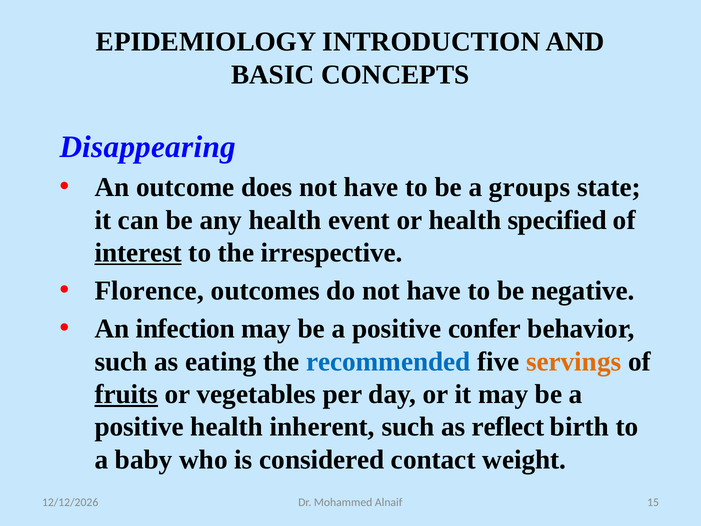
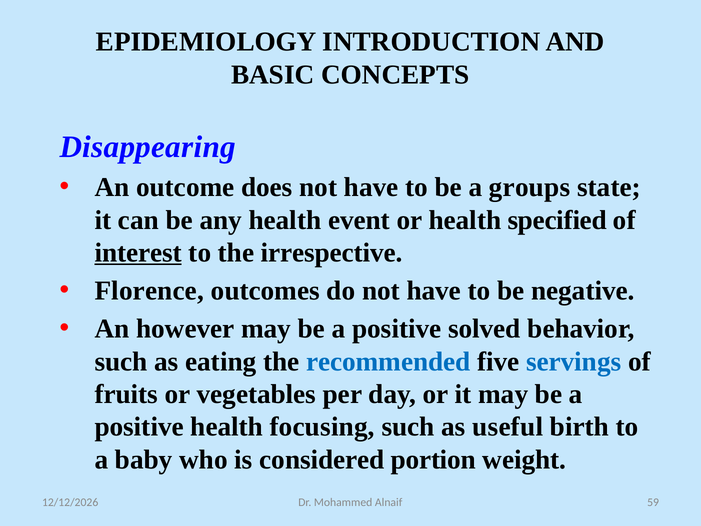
infection: infection -> however
confer: confer -> solved
servings colour: orange -> blue
fruits underline: present -> none
inherent: inherent -> focusing
reflect: reflect -> useful
contact: contact -> portion
15: 15 -> 59
